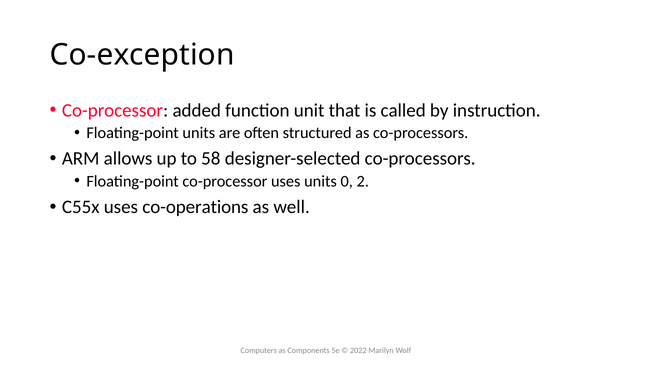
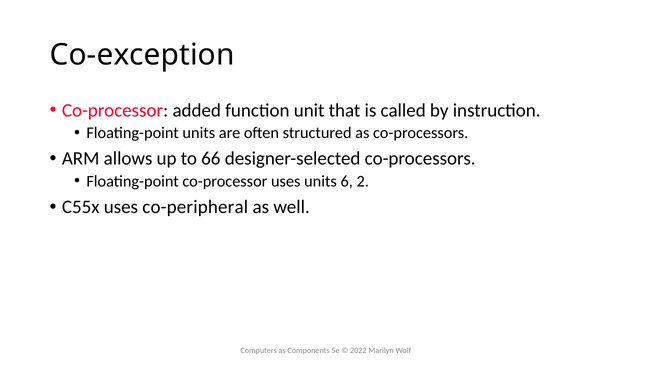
58: 58 -> 66
0: 0 -> 6
co-operations: co-operations -> co-peripheral
